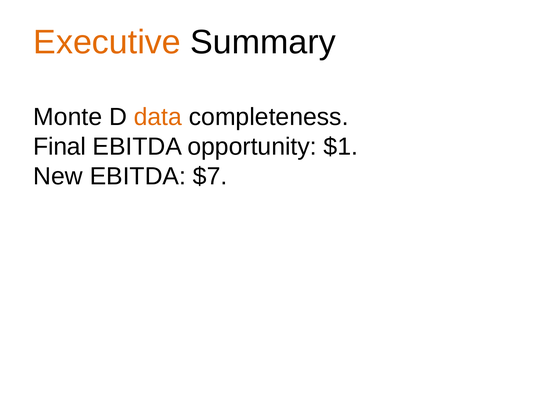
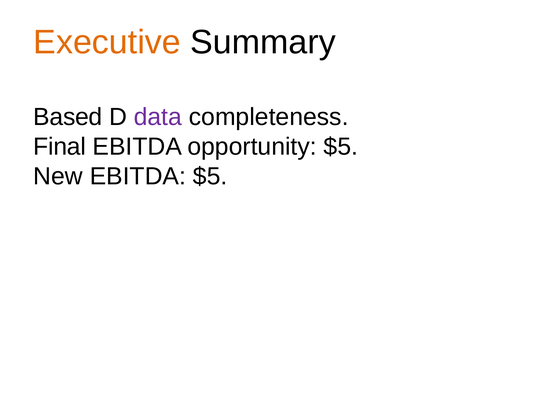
Monte: Monte -> Based
data colour: orange -> purple
opportunity $1: $1 -> $5
EBITDA $7: $7 -> $5
